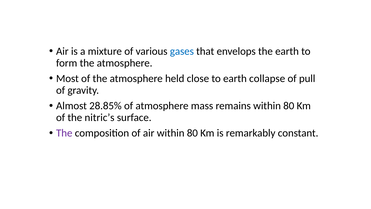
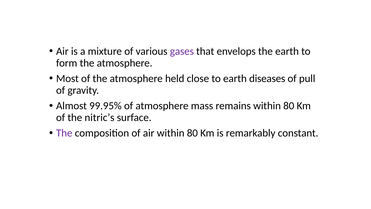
gases colour: blue -> purple
collapse: collapse -> diseases
28.85%: 28.85% -> 99.95%
